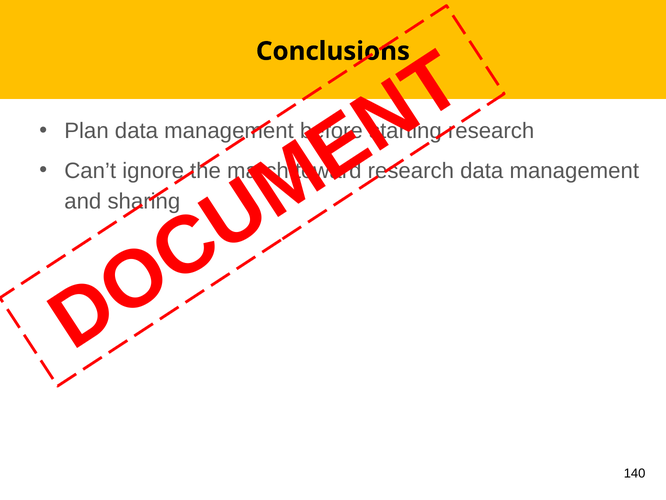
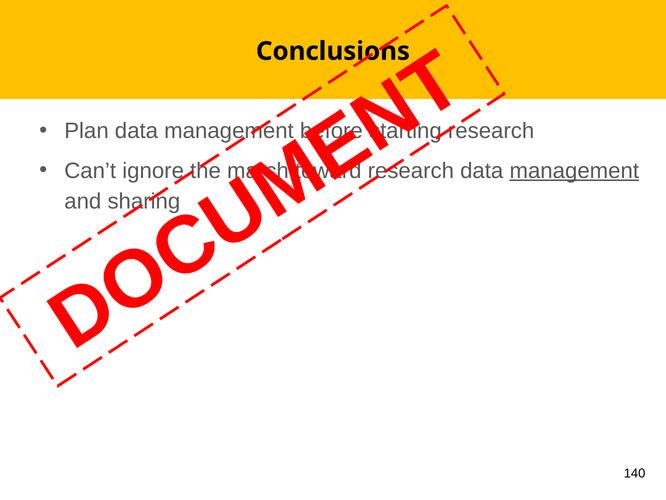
management at (574, 171) underline: none -> present
